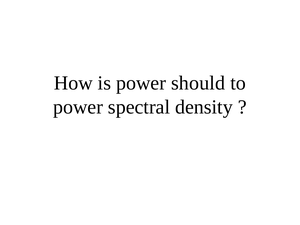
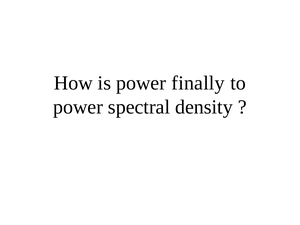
should: should -> finally
